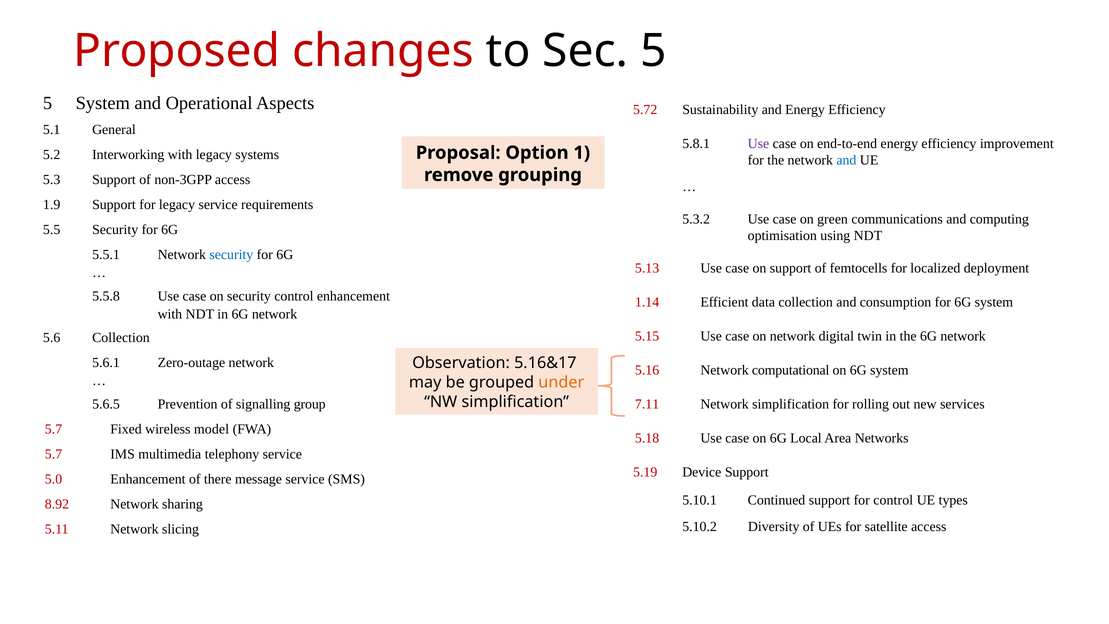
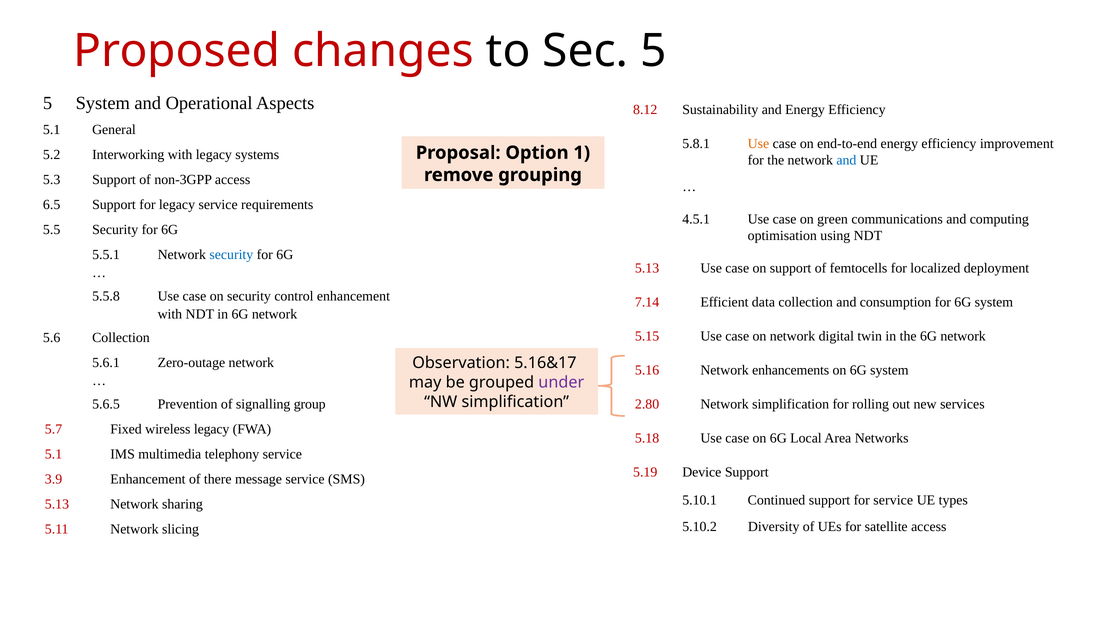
5.72: 5.72 -> 8.12
Use at (759, 143) colour: purple -> orange
1.9: 1.9 -> 6.5
5.3.2: 5.3.2 -> 4.5.1
1.14: 1.14 -> 7.14
computational: computational -> enhancements
under colour: orange -> purple
7.11: 7.11 -> 2.80
wireless model: model -> legacy
5.7 at (54, 454): 5.7 -> 5.1
5.0: 5.0 -> 3.9
for control: control -> service
8.92 at (57, 504): 8.92 -> 5.13
